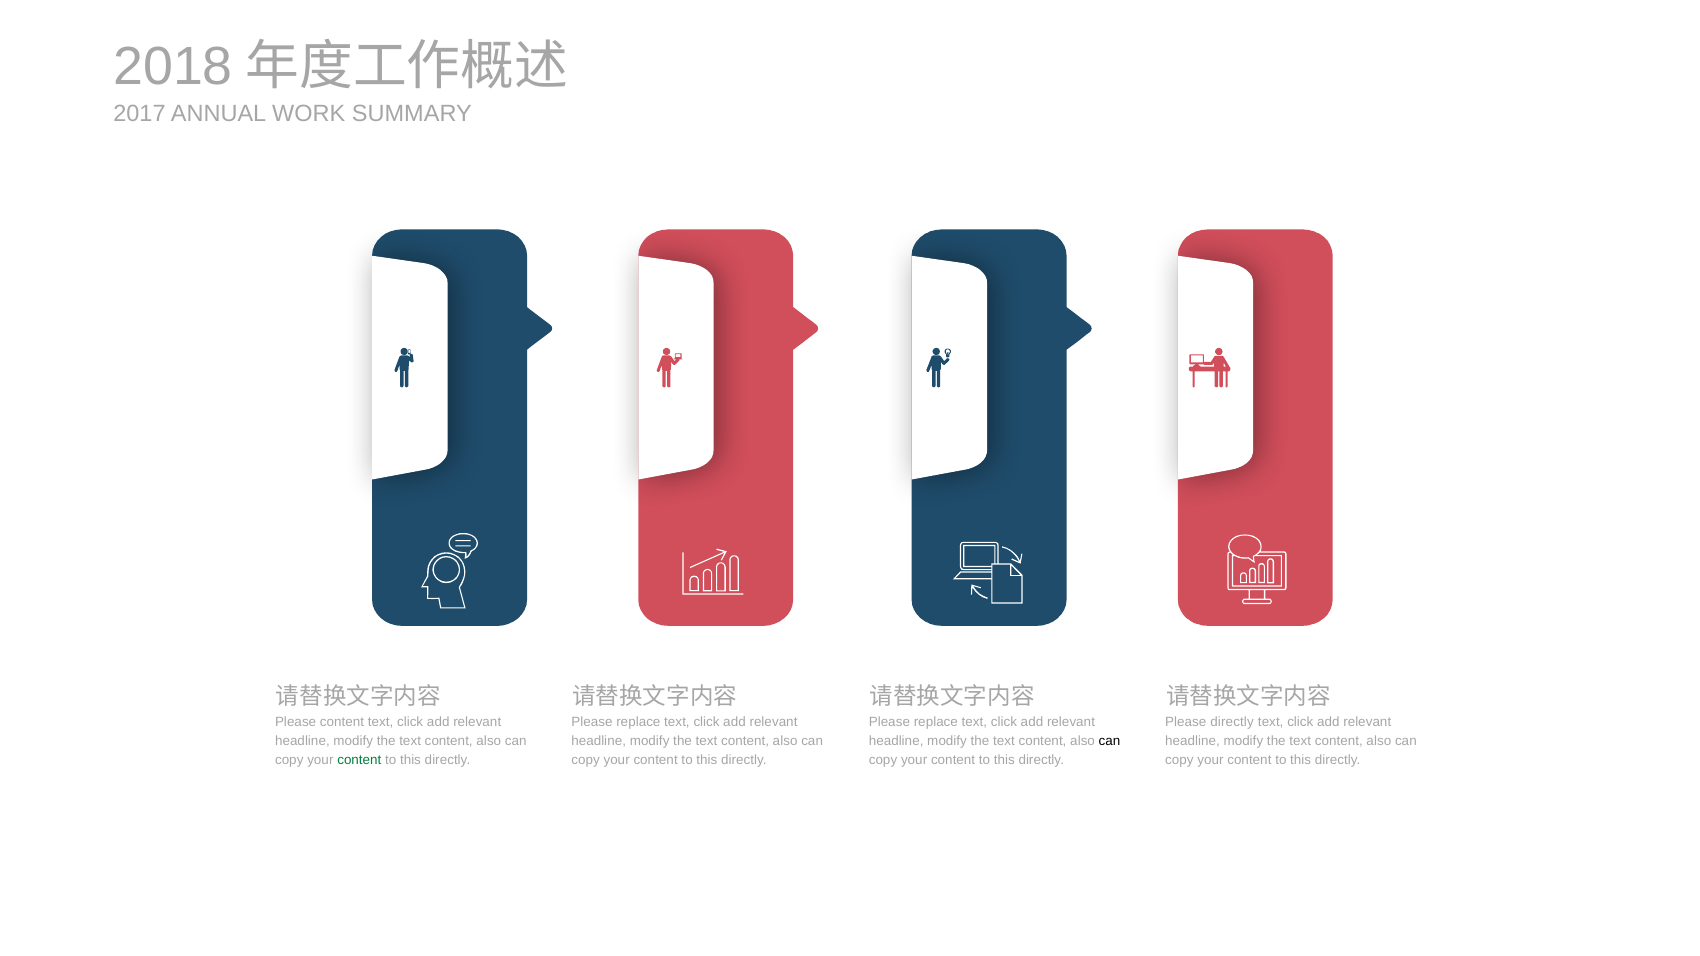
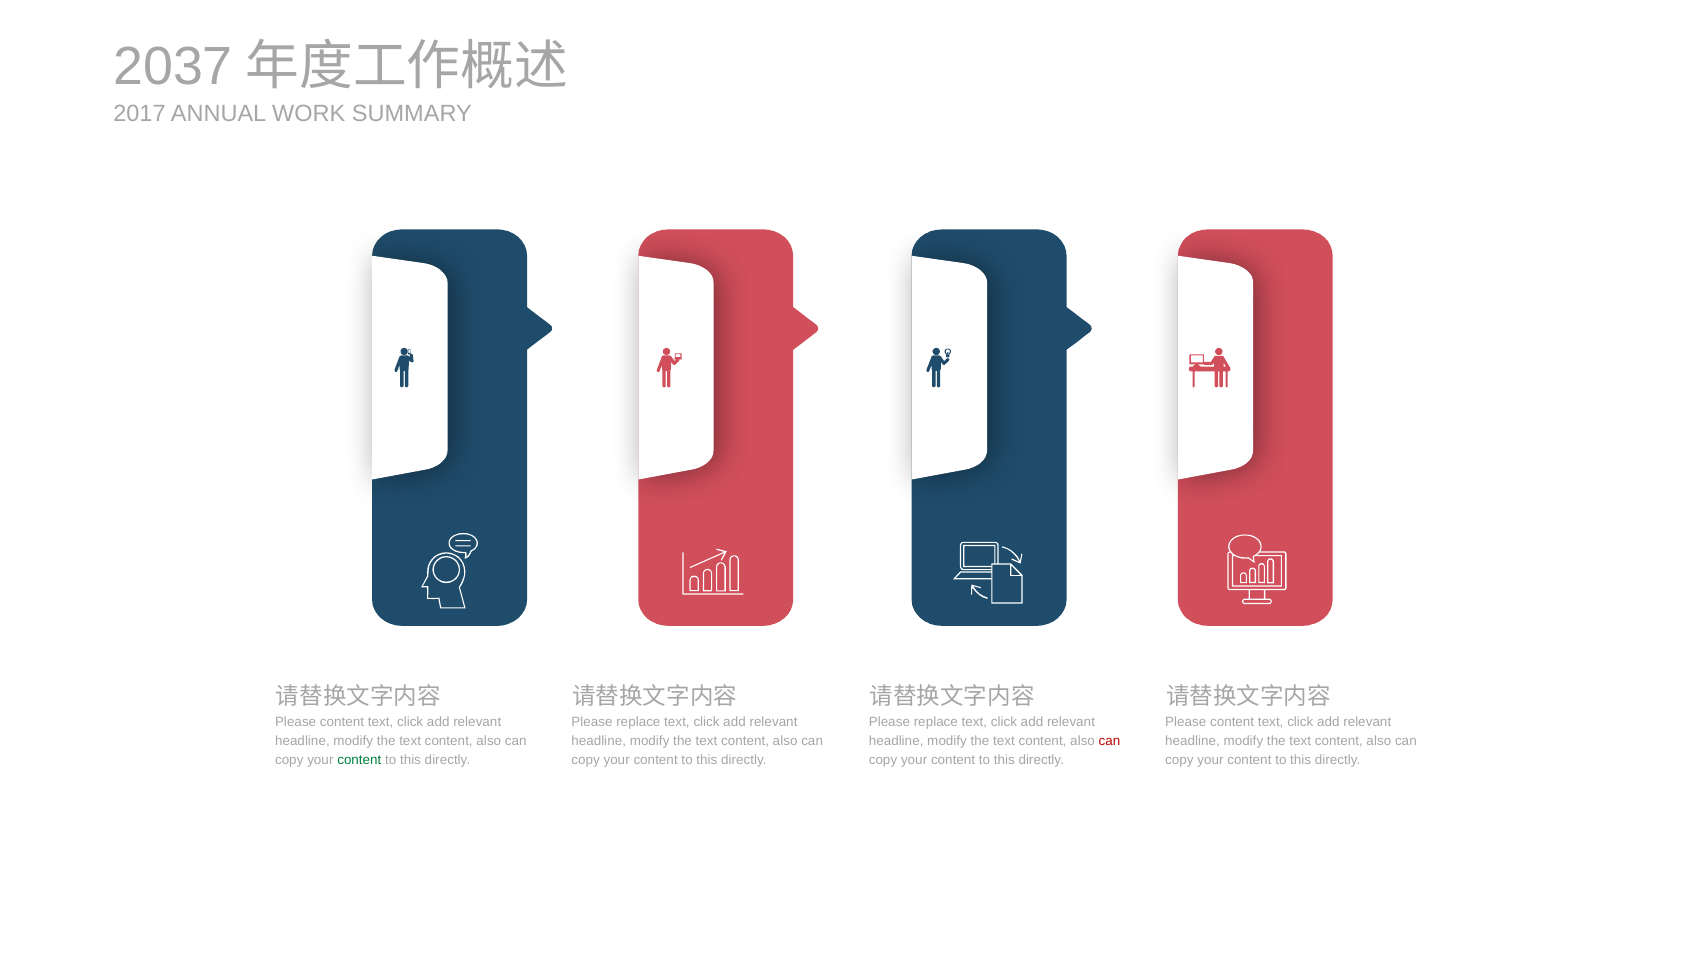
2018: 2018 -> 2037
directly at (1232, 722): directly -> content
can at (1110, 741) colour: black -> red
